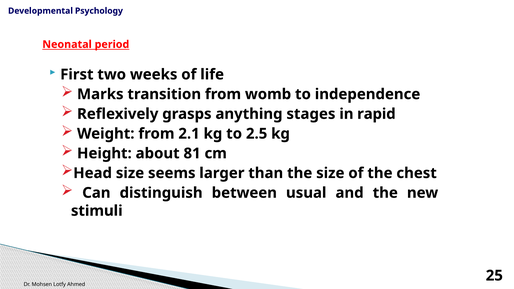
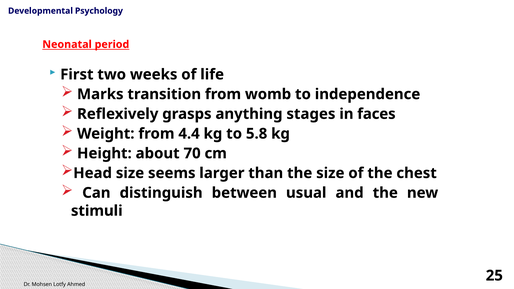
rapid: rapid -> faces
2.1: 2.1 -> 4.4
2.5: 2.5 -> 5.8
81: 81 -> 70
